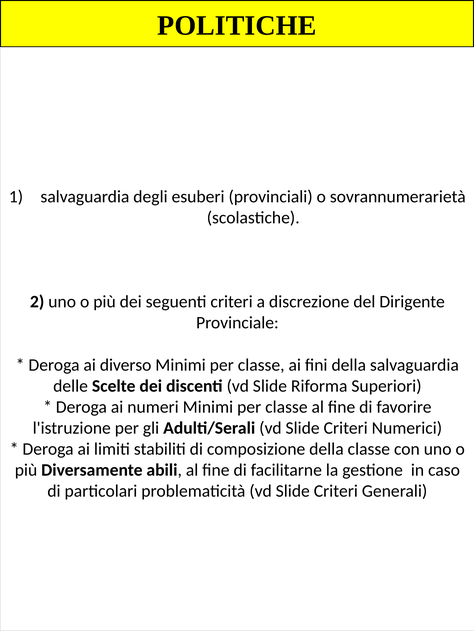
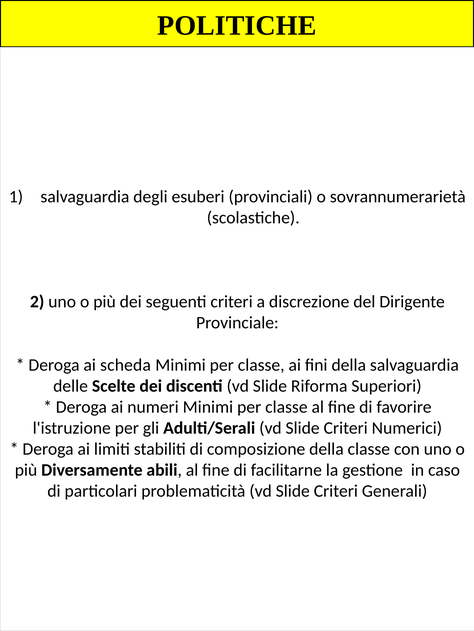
diverso at (126, 365): diverso -> scheda
